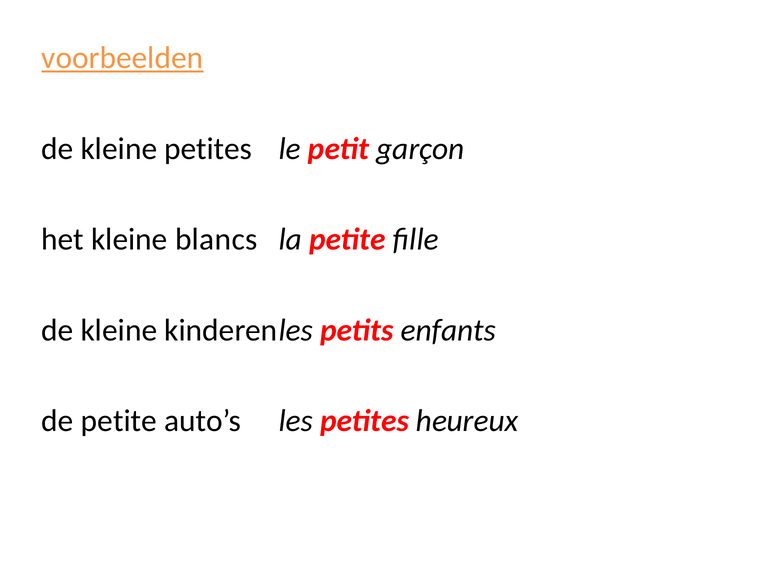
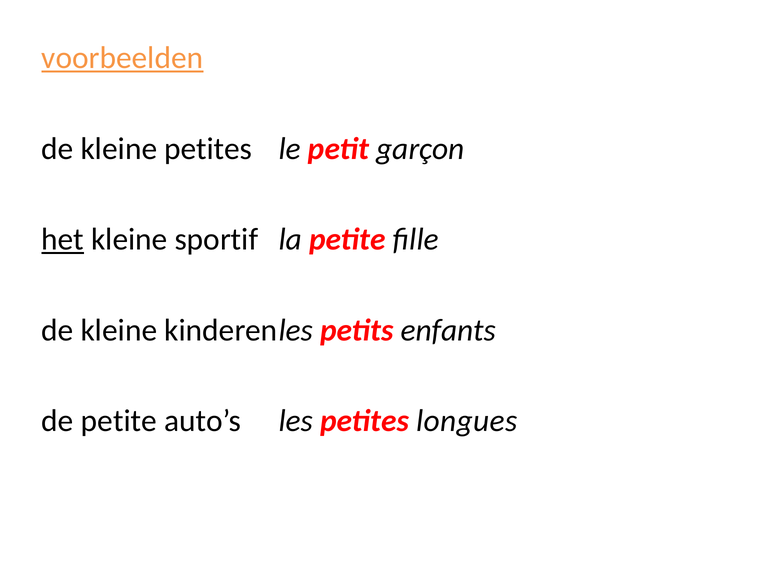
het underline: none -> present
blancs: blancs -> sportif
heureux: heureux -> longues
